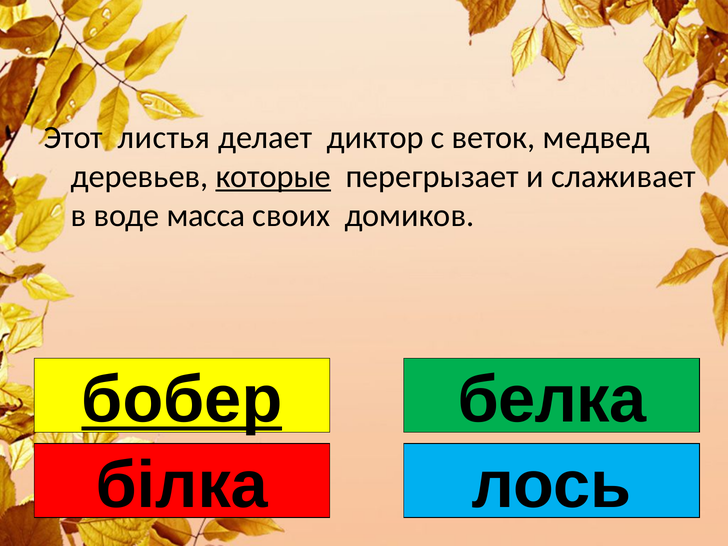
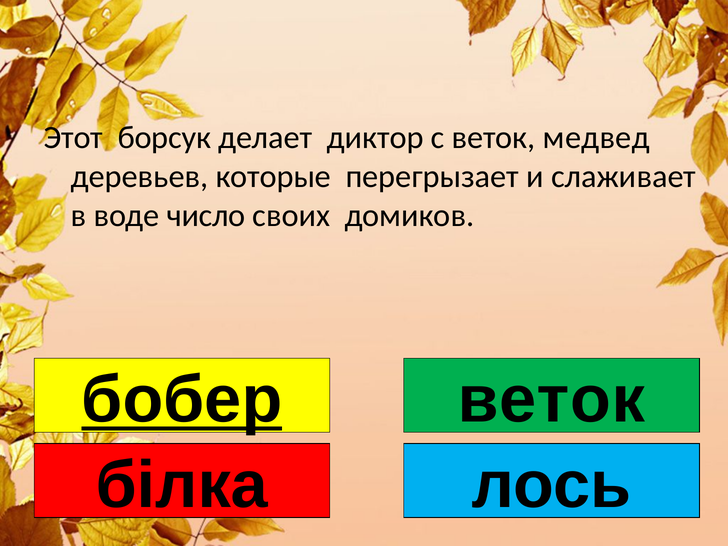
листья: листья -> борсук
которые underline: present -> none
масса: масса -> число
белка at (552, 400): белка -> веток
